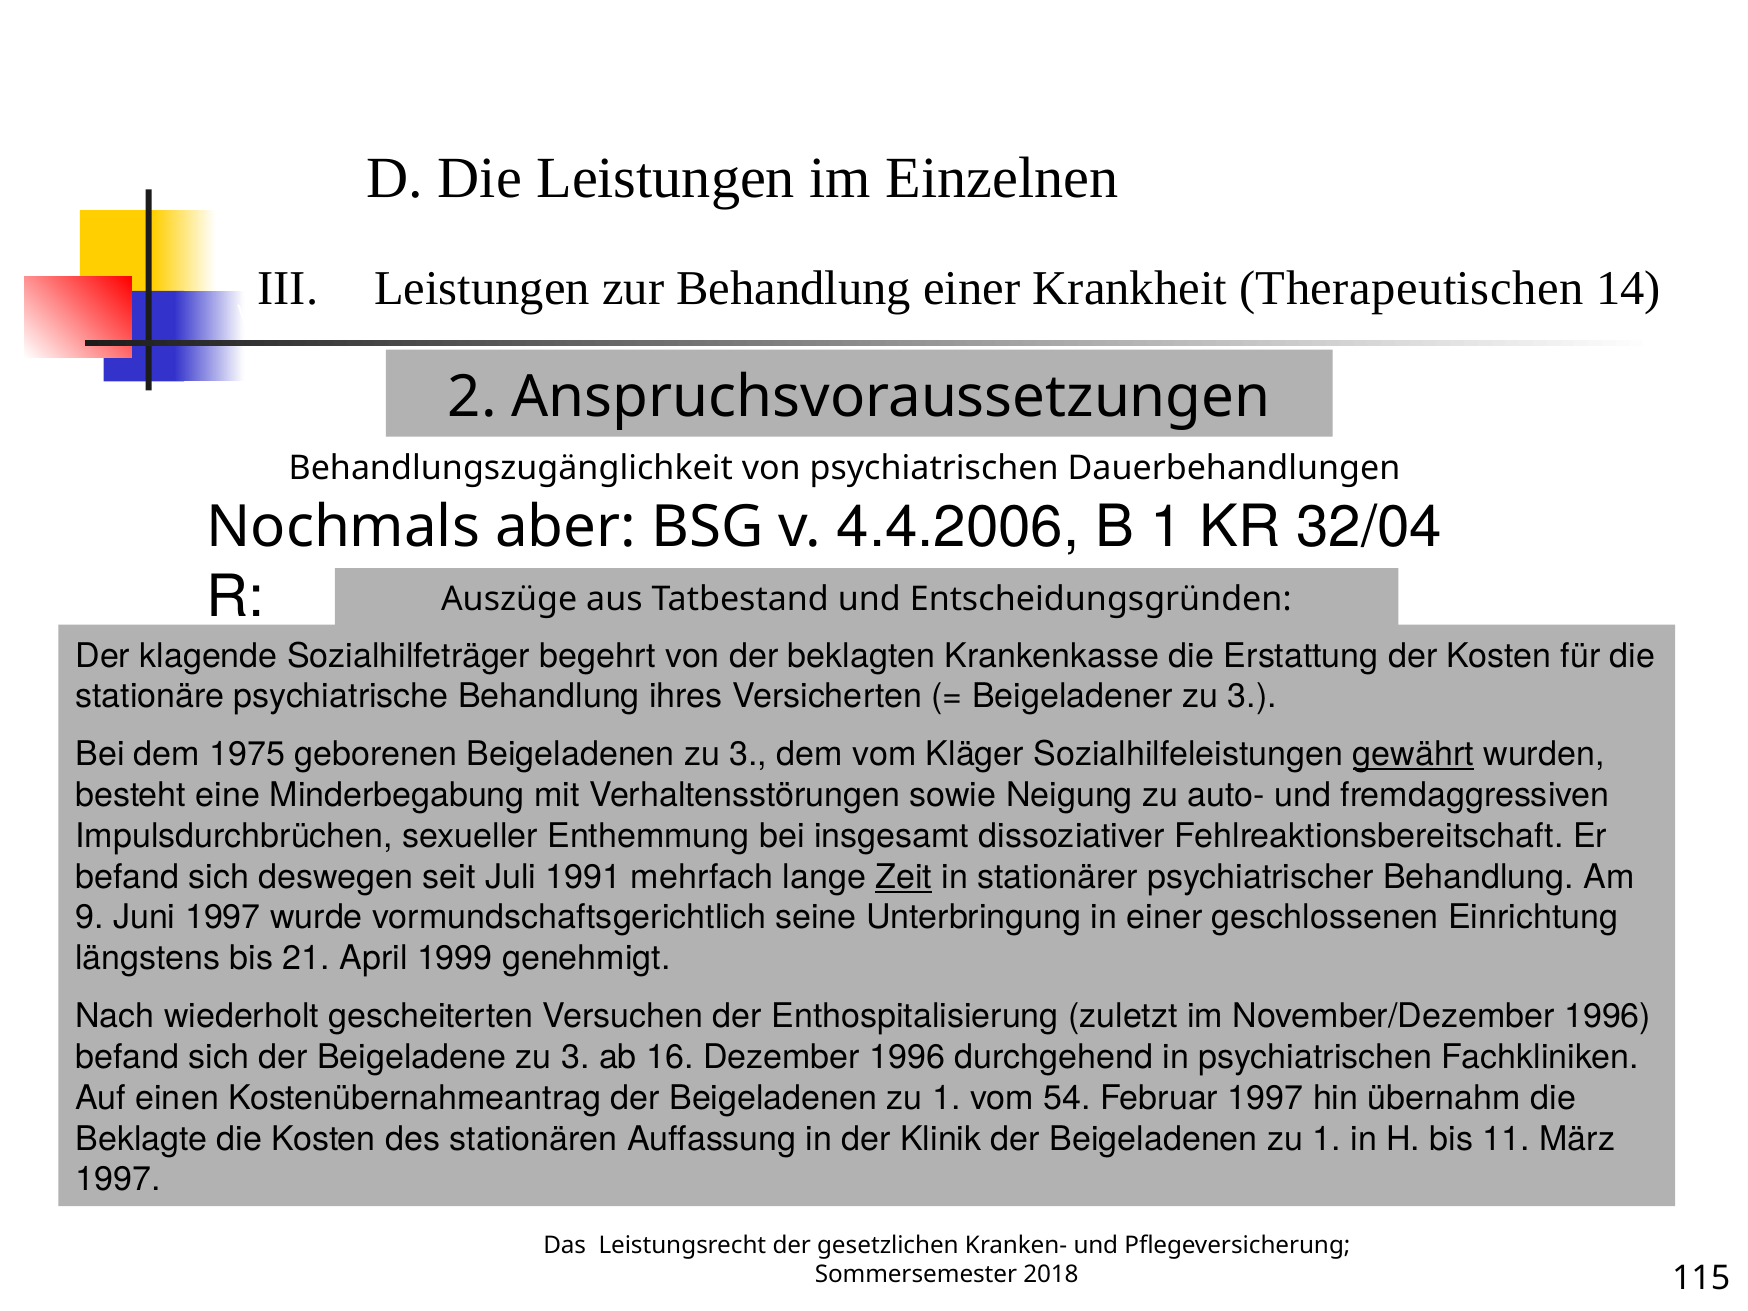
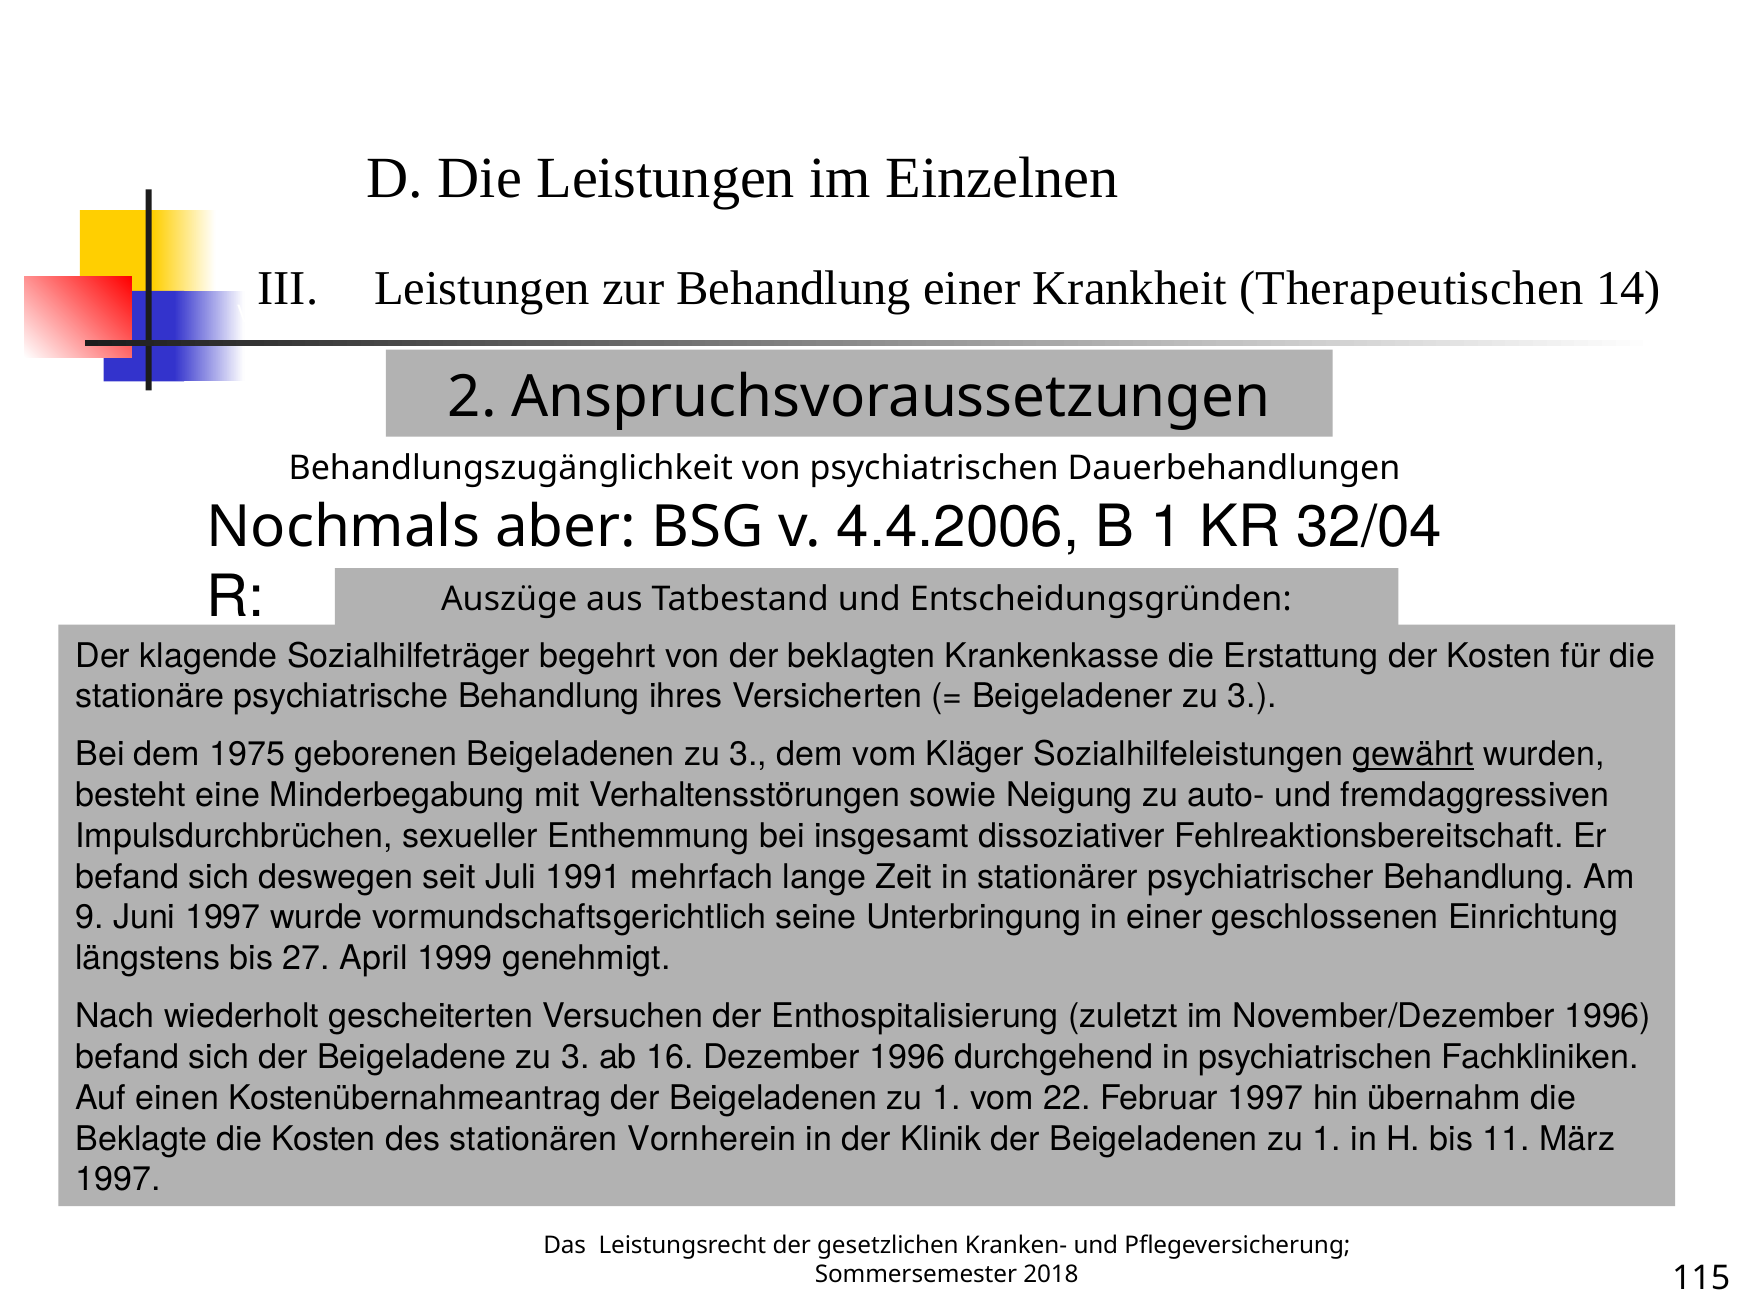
Zeit underline: present -> none
21: 21 -> 27
54: 54 -> 22
Auffassung: Auffassung -> Vornherein
